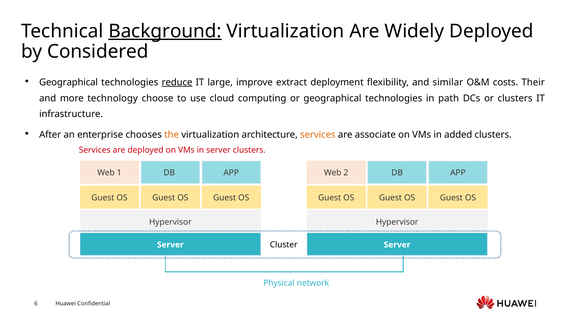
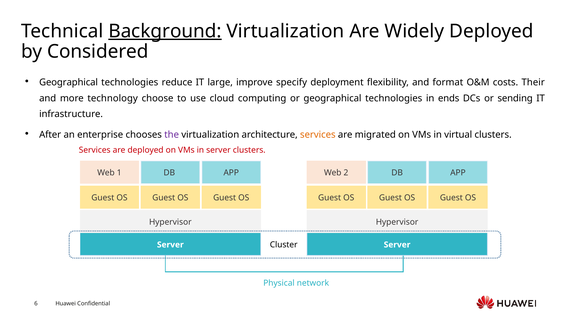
reduce underline: present -> none
extract: extract -> specify
similar: similar -> format
path: path -> ends
or clusters: clusters -> sending
the colour: orange -> purple
associate: associate -> migrated
added: added -> virtual
